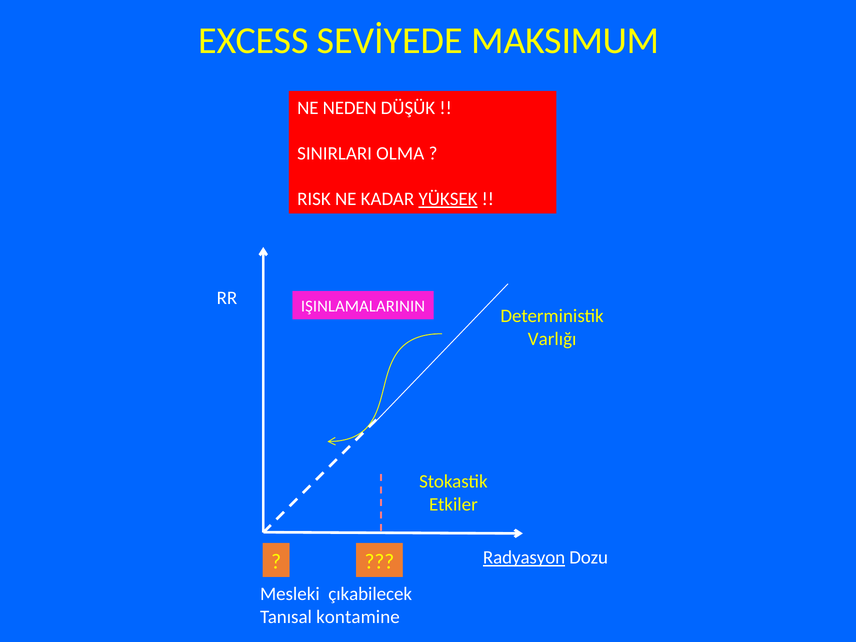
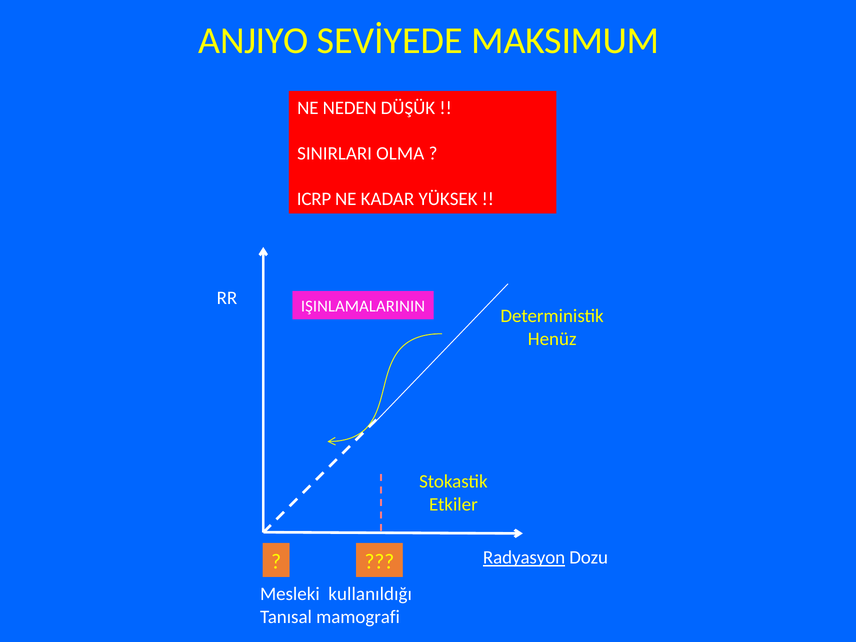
EXCESS: EXCESS -> ANJIYO
RISK: RISK -> ICRP
YÜKSEK underline: present -> none
Varlığı: Varlığı -> Henüz
çıkabilecek: çıkabilecek -> kullanıldığı
kontamine: kontamine -> mamografi
